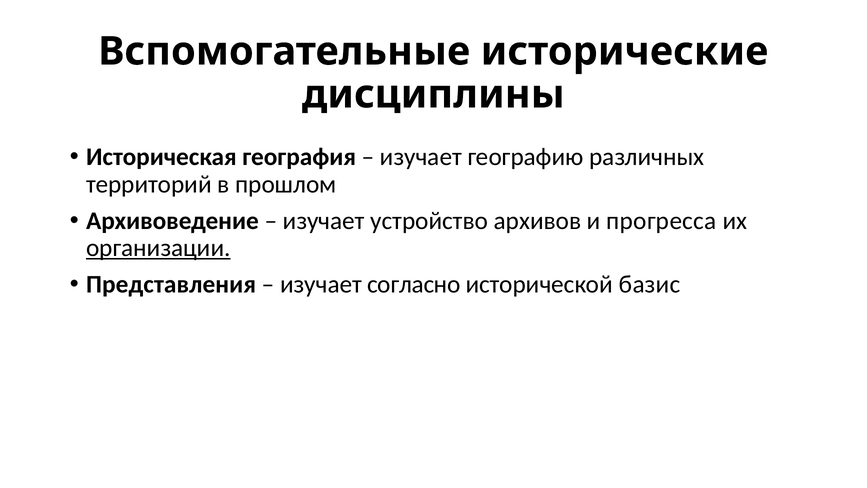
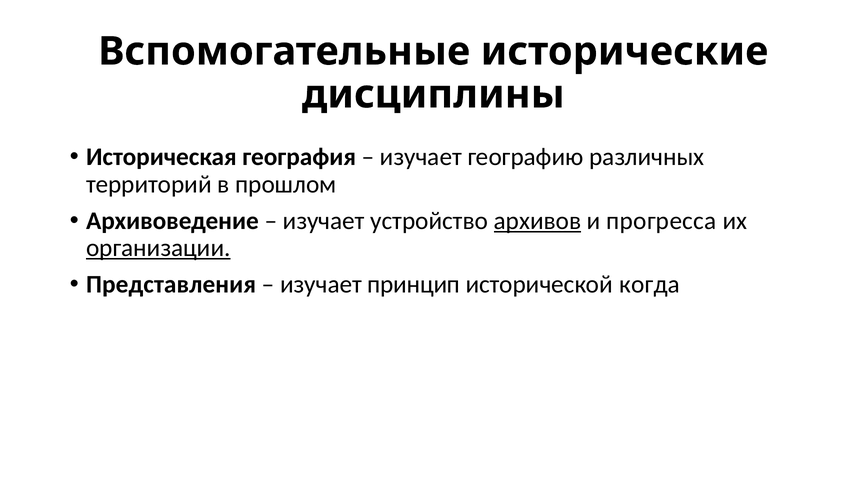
архивов underline: none -> present
согласно: согласно -> принцип
базис: базис -> когда
